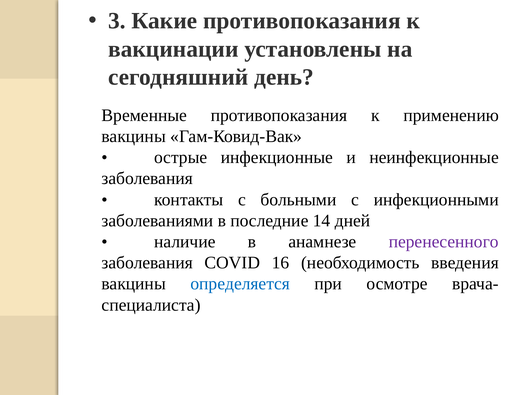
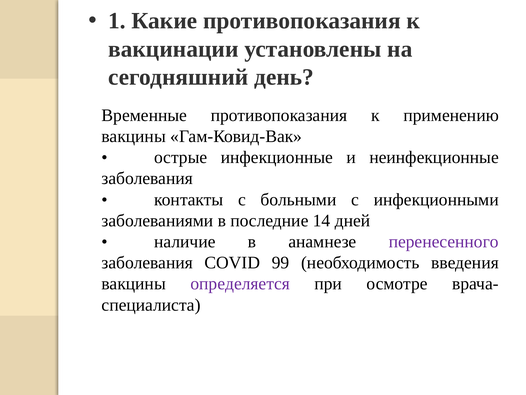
3: 3 -> 1
16: 16 -> 99
определяется colour: blue -> purple
